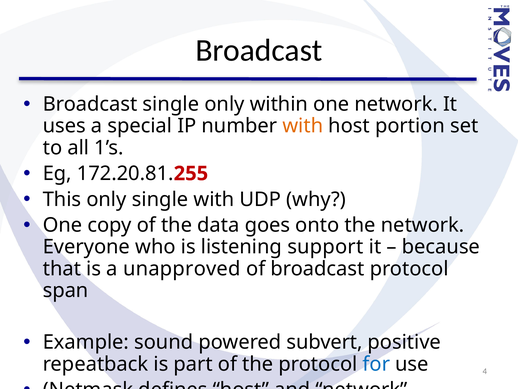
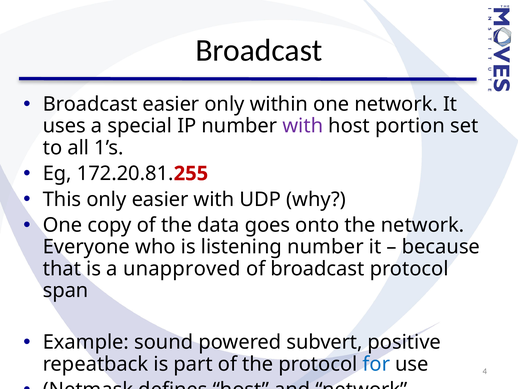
Broadcast single: single -> easier
with at (303, 126) colour: orange -> purple
only single: single -> easier
listening support: support -> number
